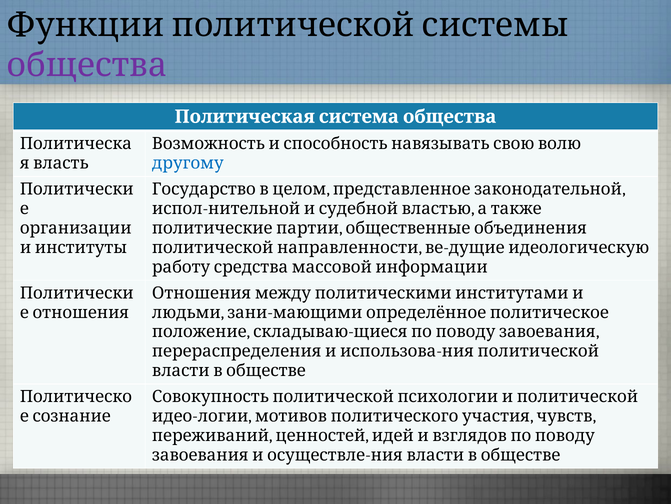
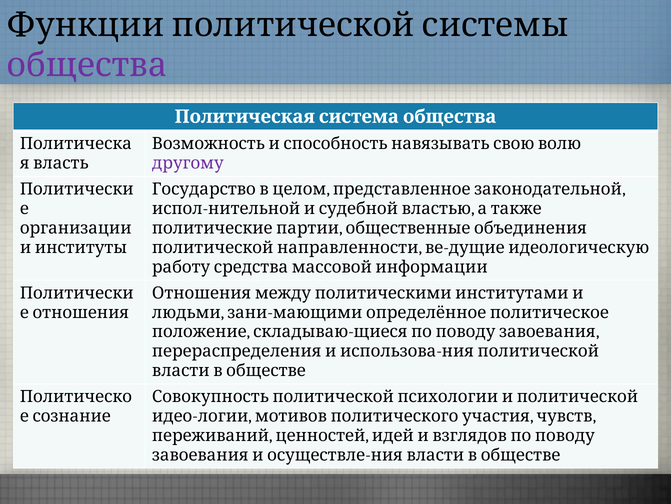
другому colour: blue -> purple
